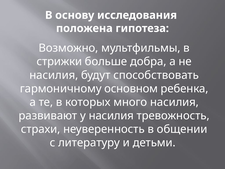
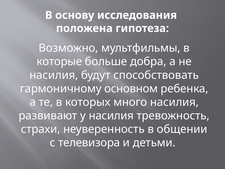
стрижки: стрижки -> которые
литературу: литературу -> телевизора
